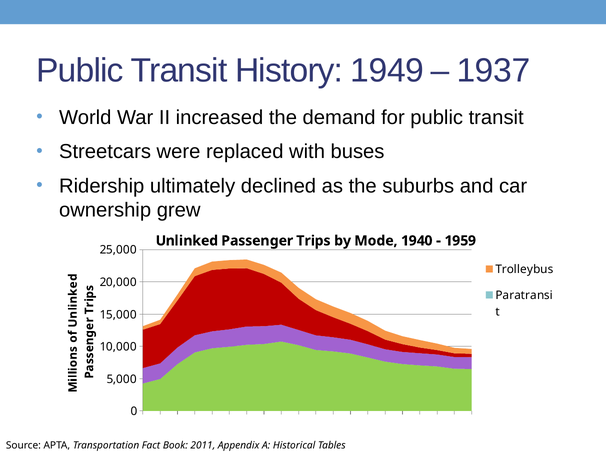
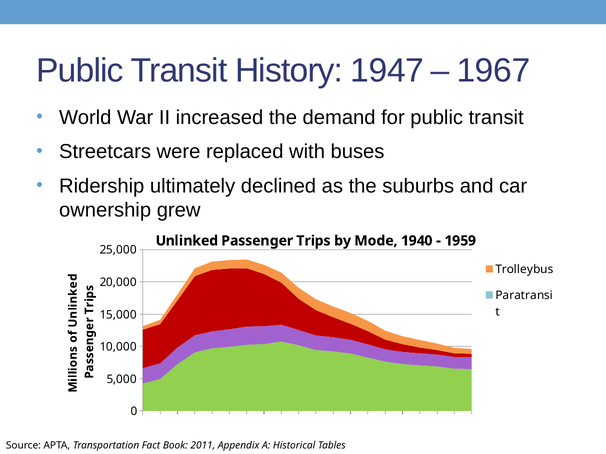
1949: 1949 -> 1947
1937: 1937 -> 1967
